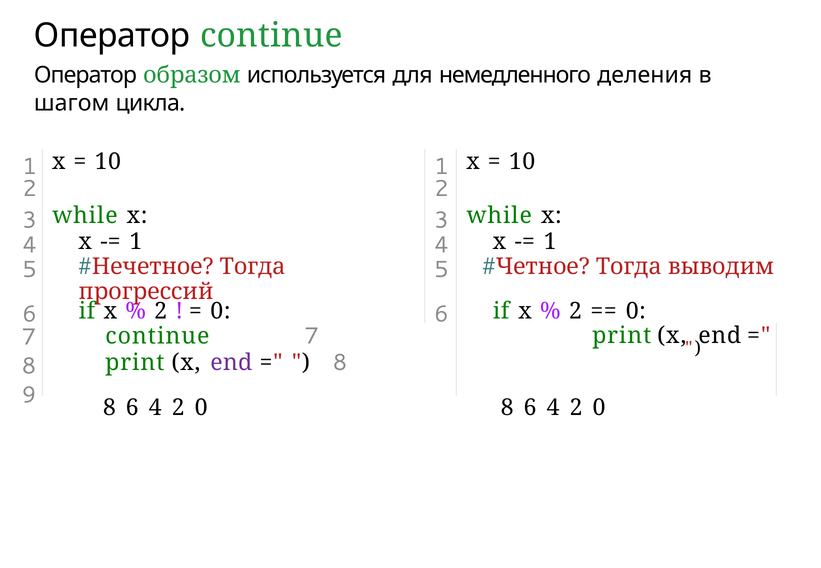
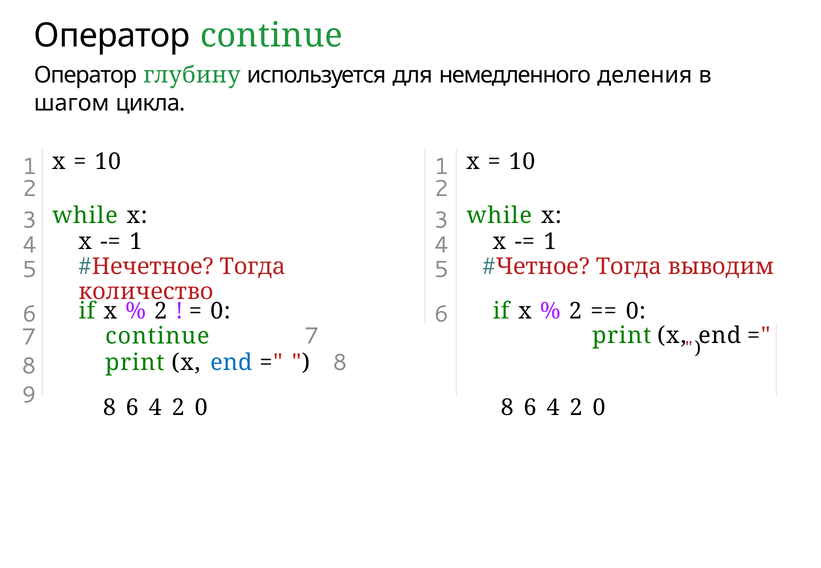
образом: образом -> глубину
прогрессий: прогрессий -> количество
end at (231, 363) colour: purple -> blue
